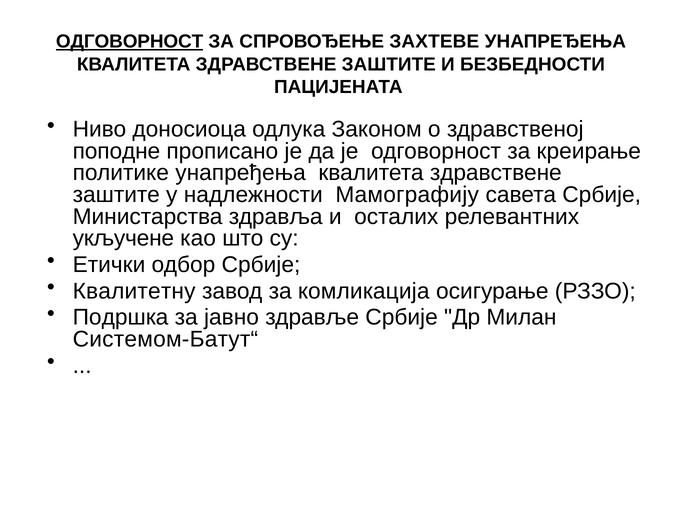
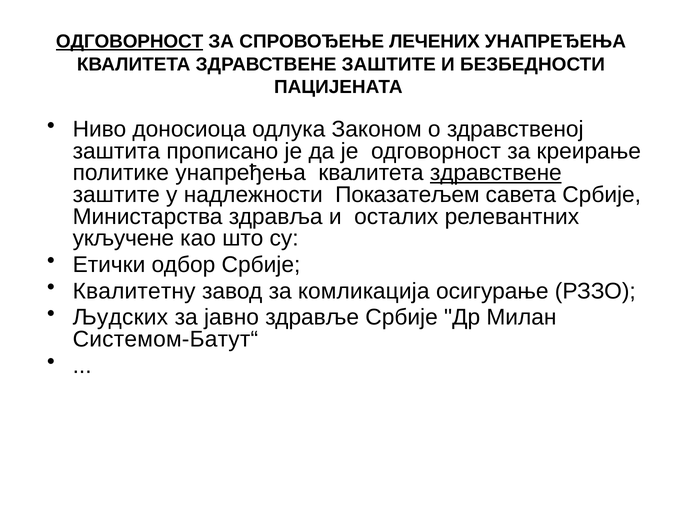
ЗАХТЕВЕ: ЗАХТЕВЕ -> ЛЕЧЕНИХ
поподне: поподне -> заштита
здравствене at (496, 173) underline: none -> present
Мамографију: Мамографију -> Показатељем
Подршка: Подршка -> Људских
